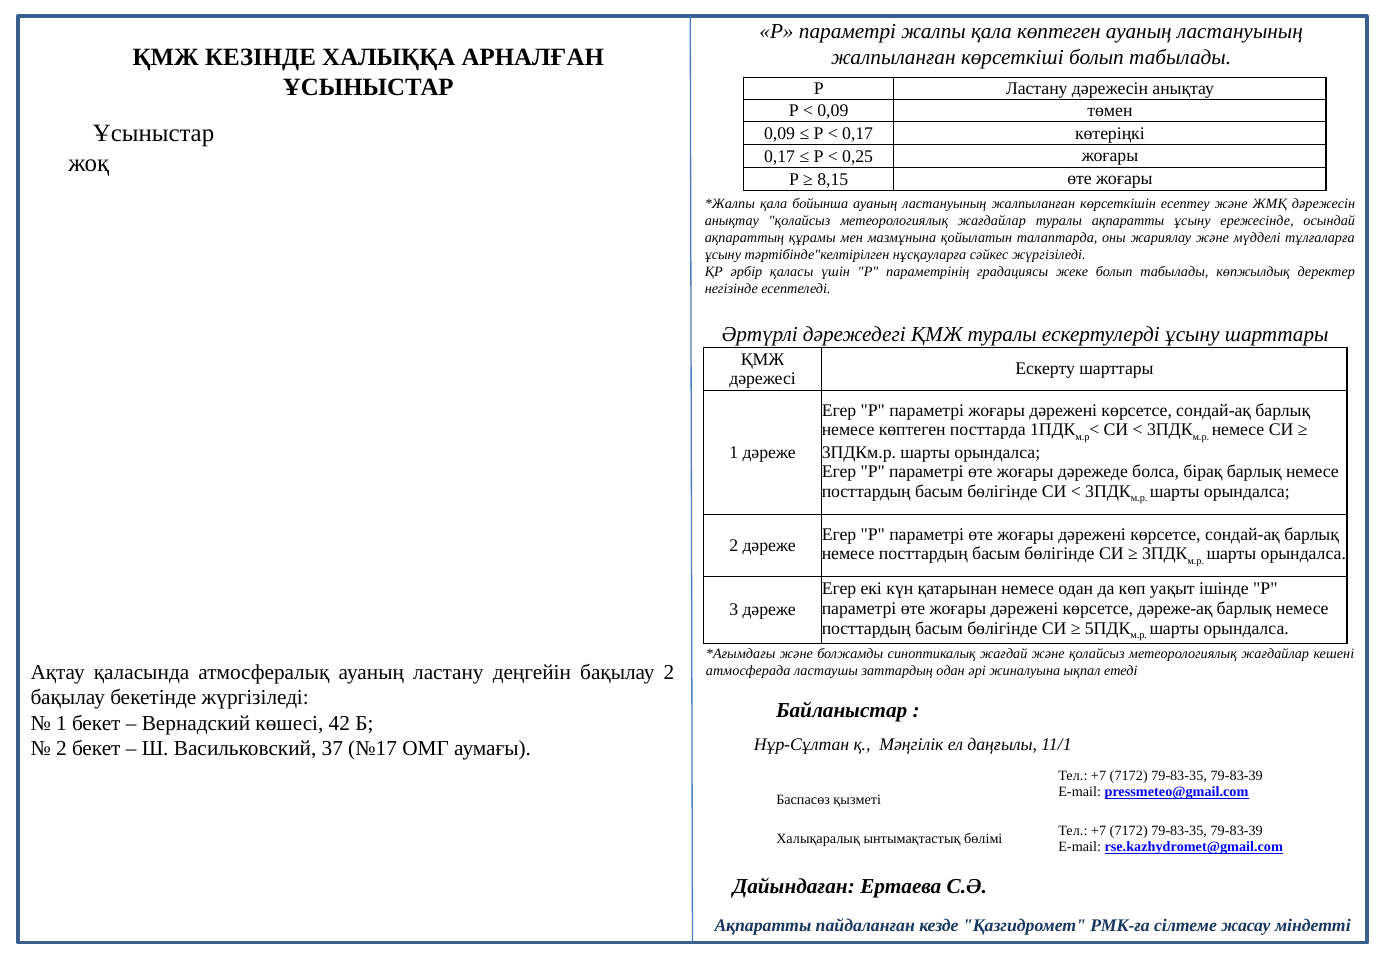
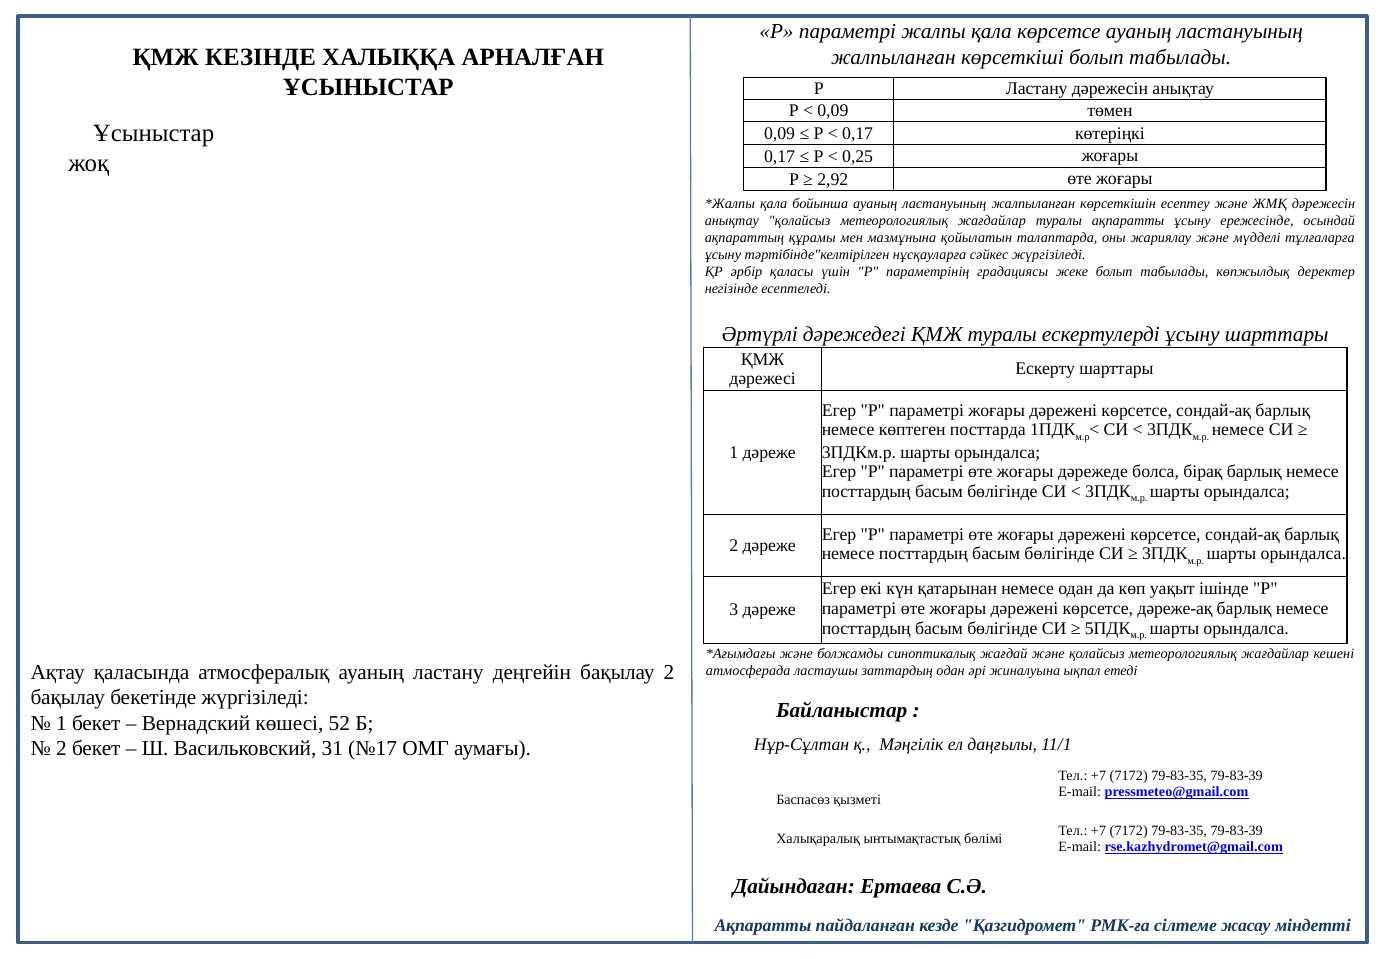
қала көптеген: көптеген -> көрсетсе
8,15: 8,15 -> 2,92
42: 42 -> 52
37: 37 -> 31
